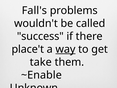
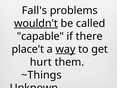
wouldn't underline: none -> present
success: success -> capable
take: take -> hurt
~Enable: ~Enable -> ~Things
